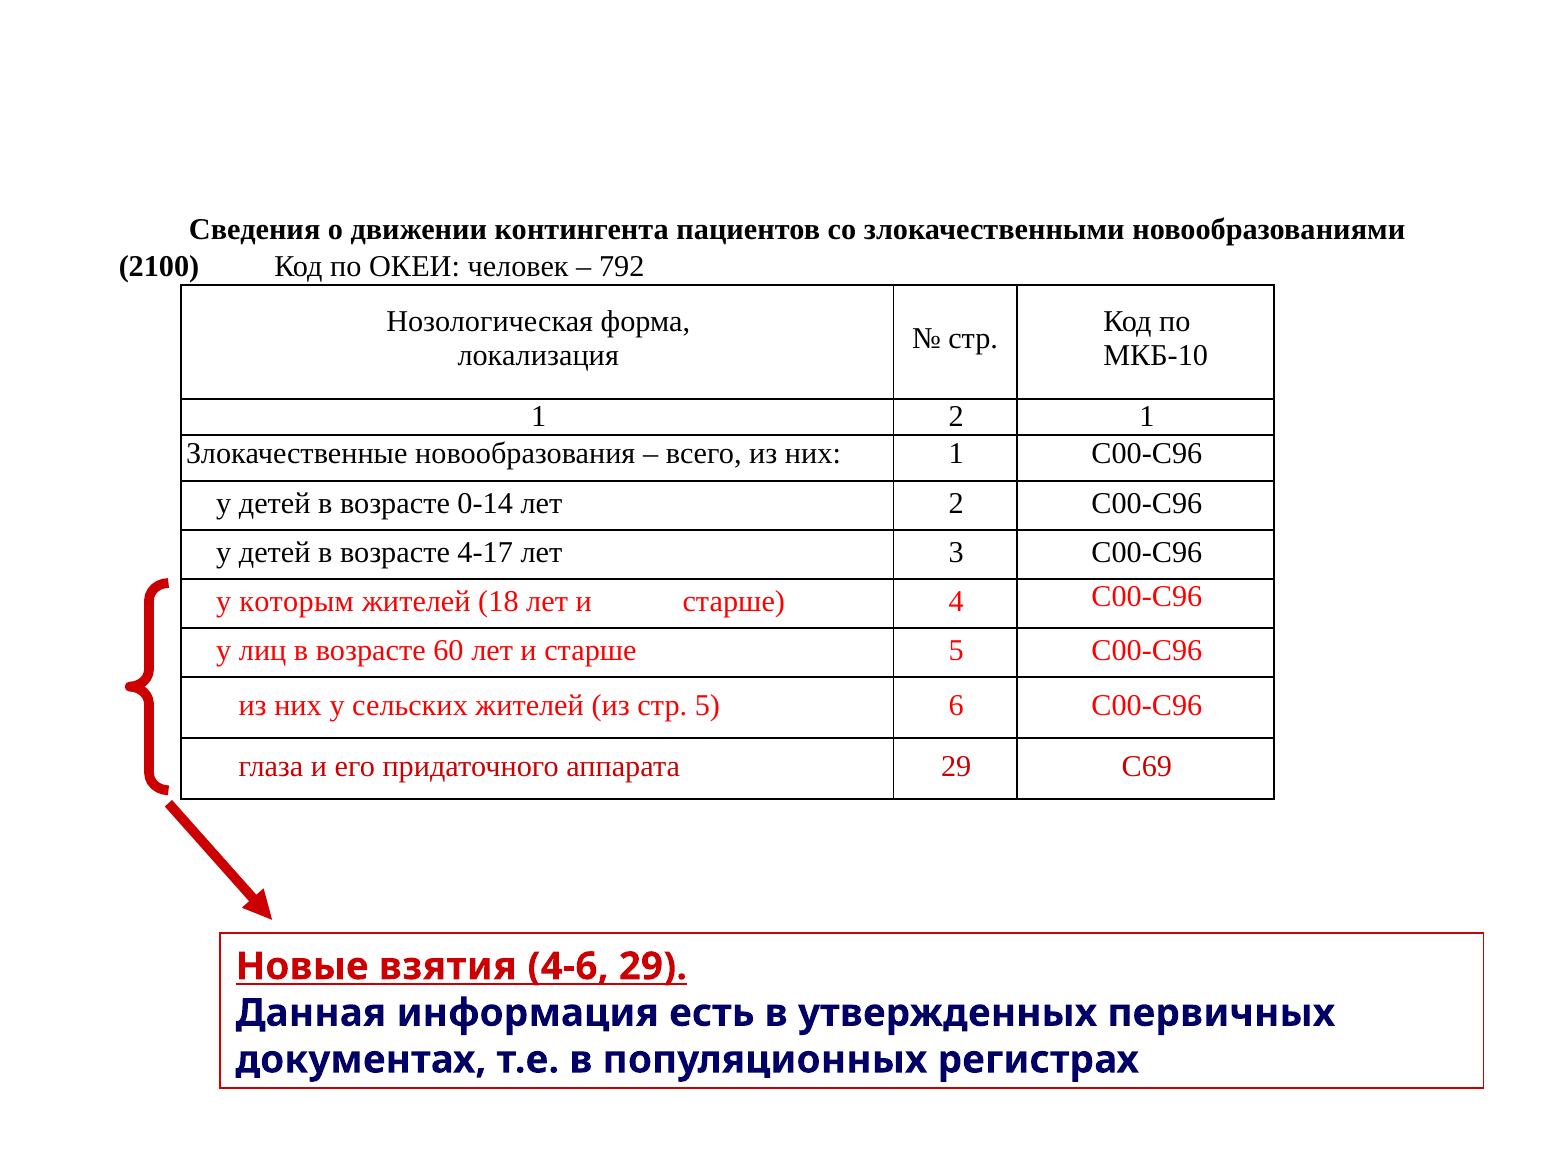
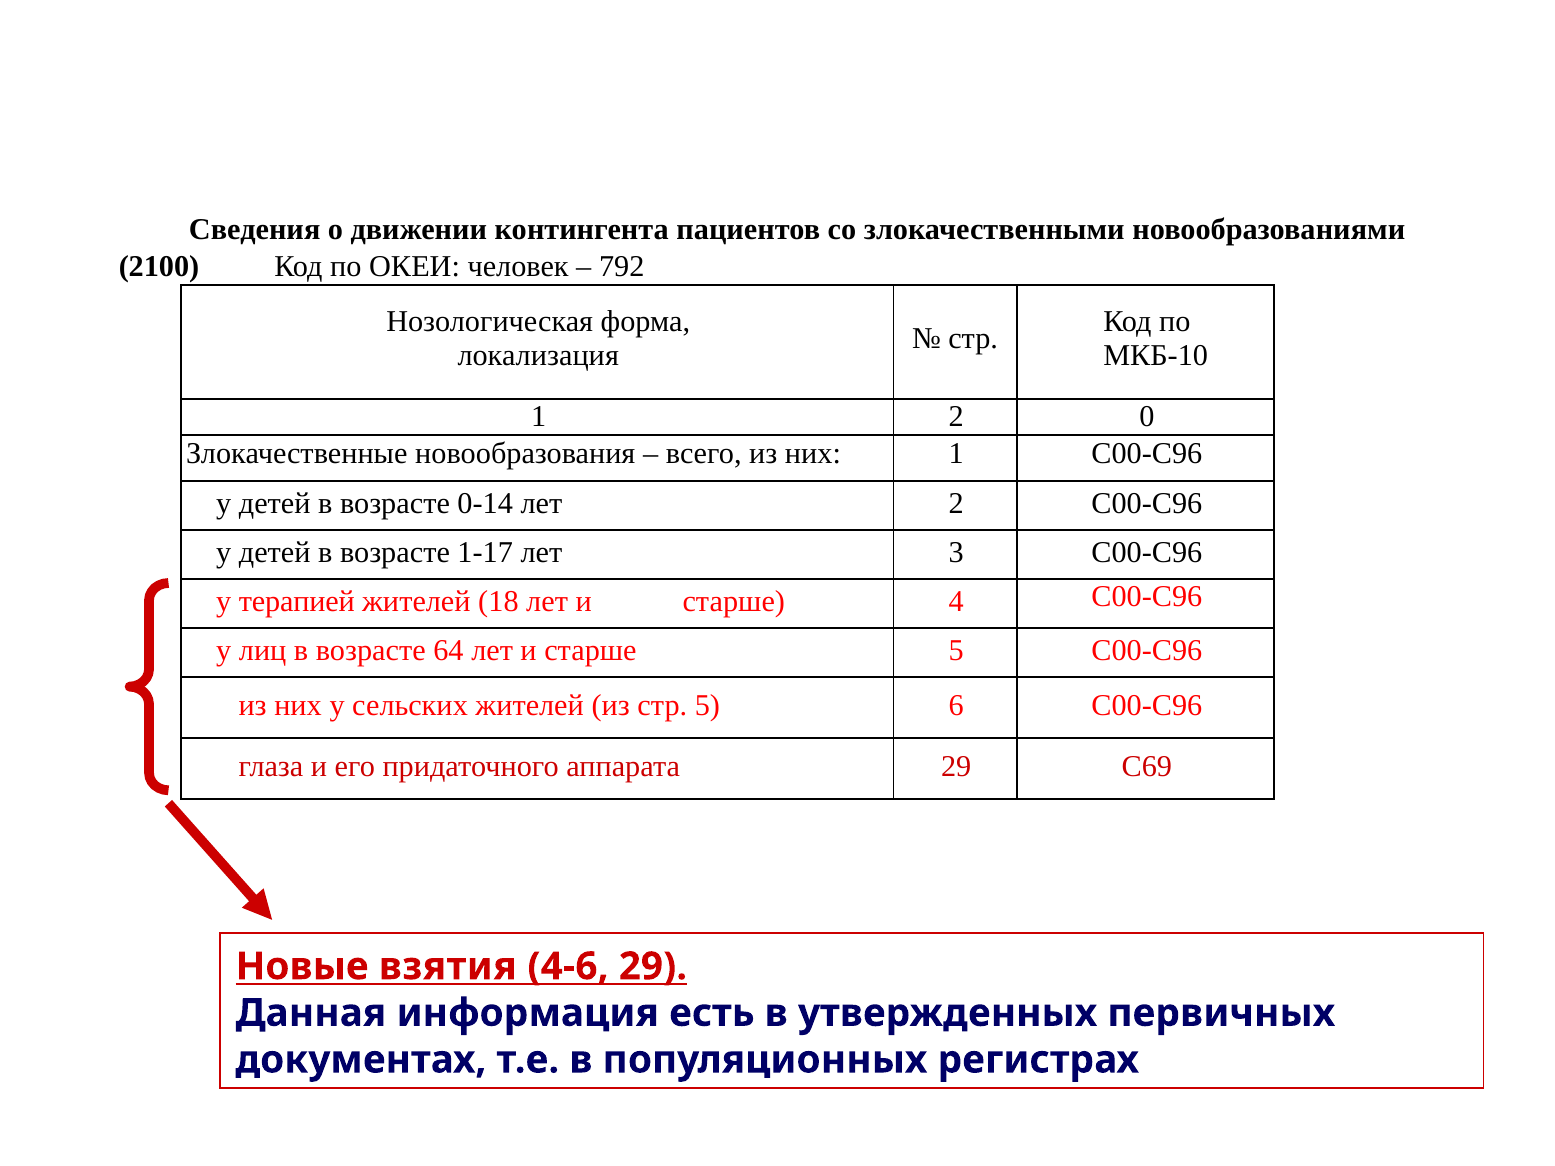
2 1: 1 -> 0
4-17: 4-17 -> 1-17
которым: которым -> терапией
60: 60 -> 64
